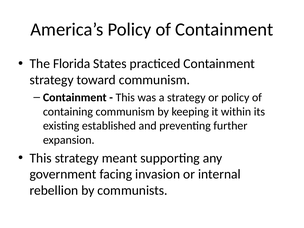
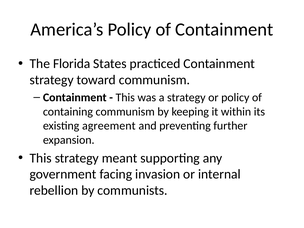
established: established -> agreement
